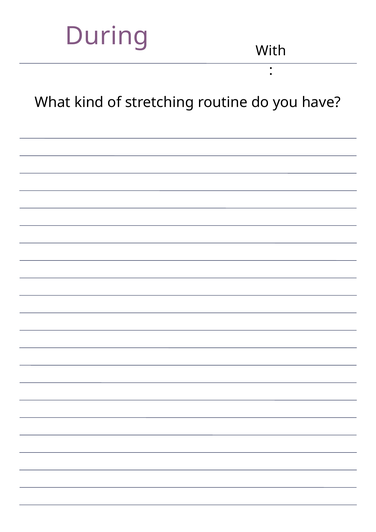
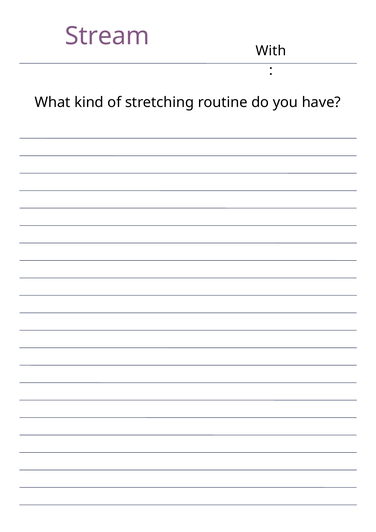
During: During -> Stream
